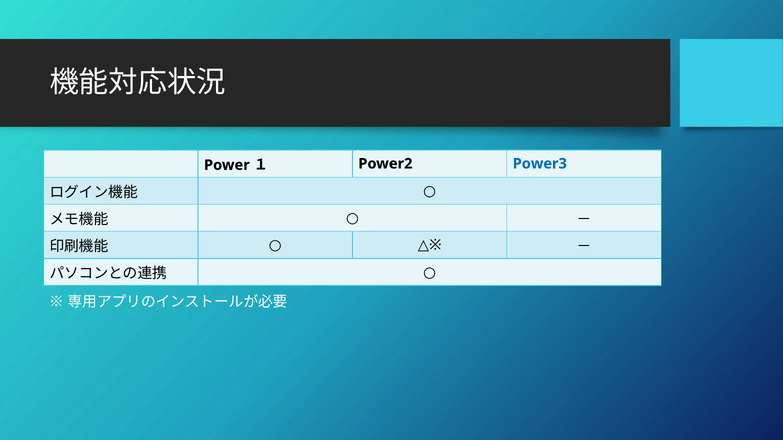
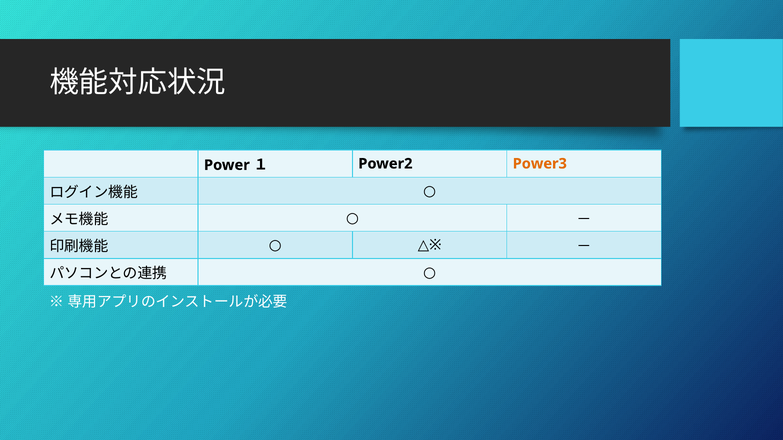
Power3 colour: blue -> orange
